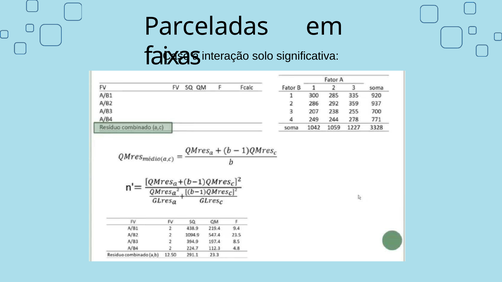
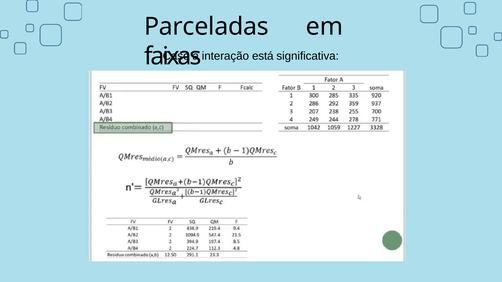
solo: solo -> está
